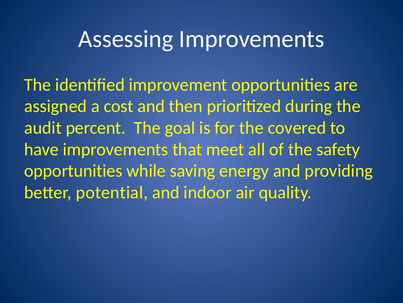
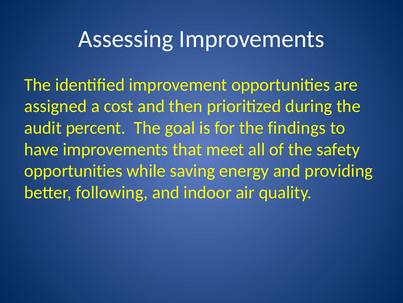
covered: covered -> findings
potential: potential -> following
